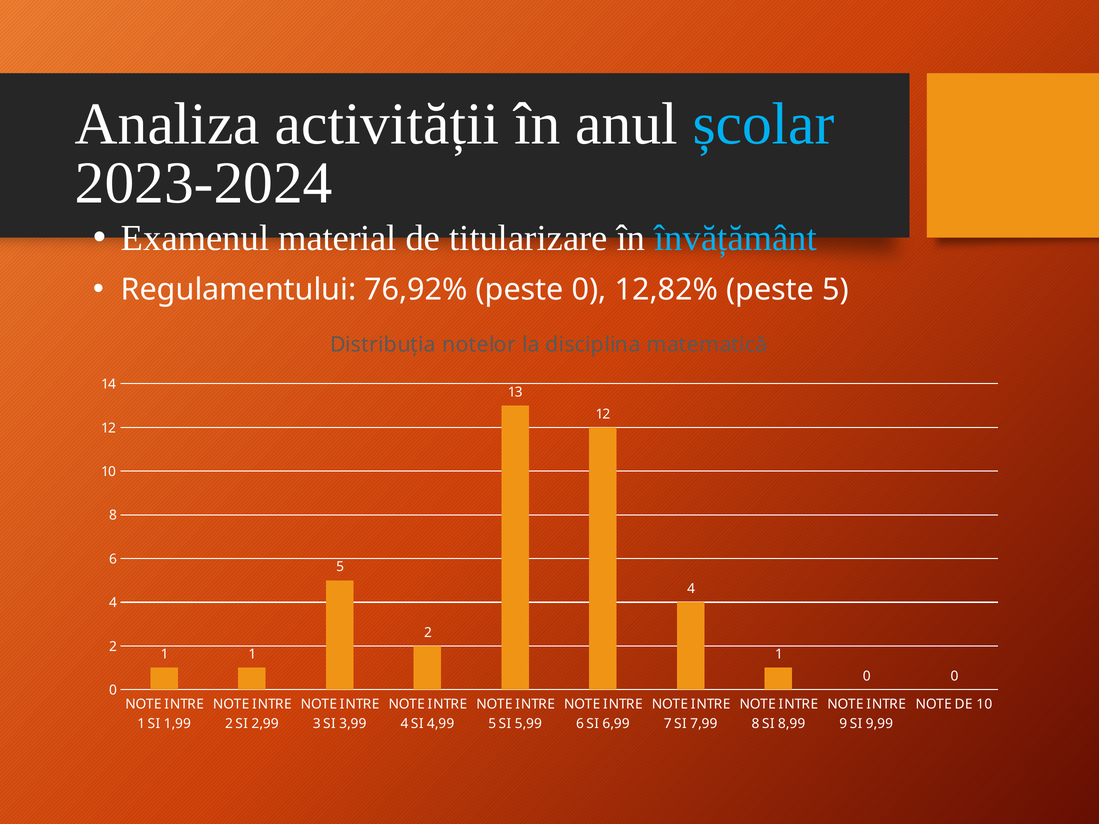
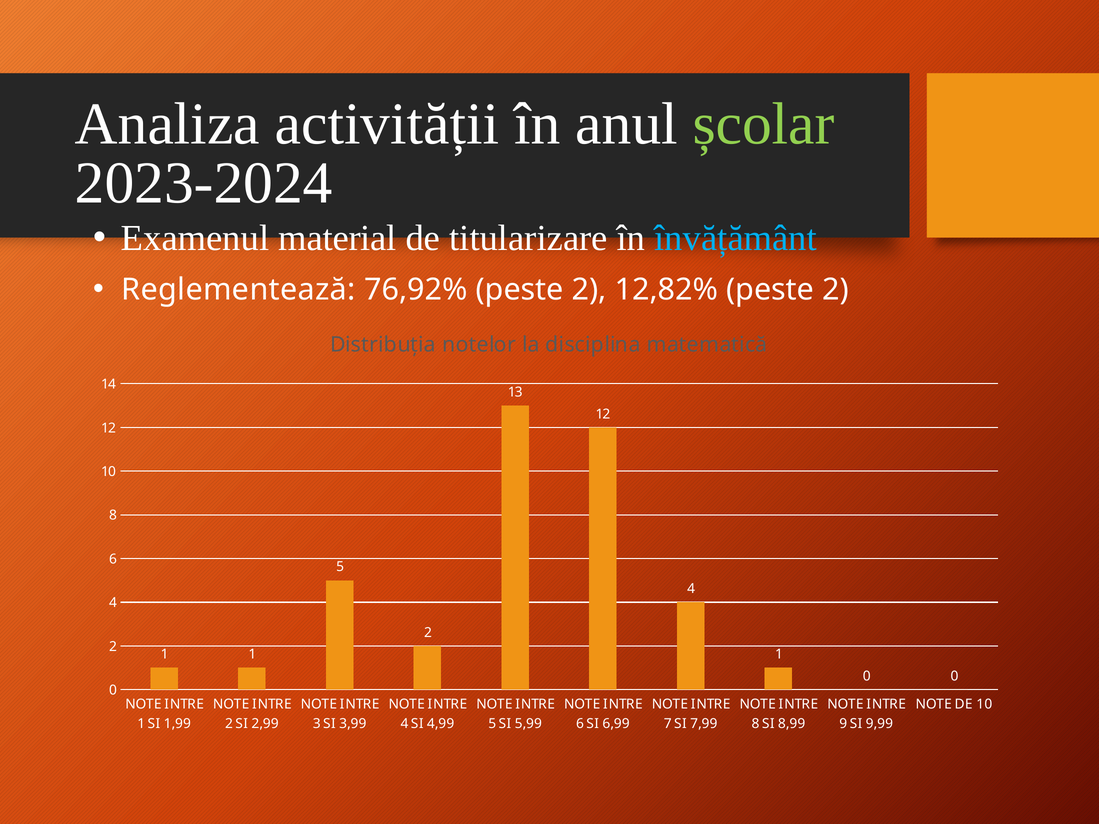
școlar colour: light blue -> light green
Regulamentului: Regulamentului -> Reglementează
76,92% peste 0: 0 -> 2
12,82% peste 5: 5 -> 2
